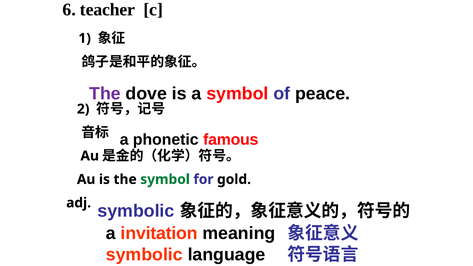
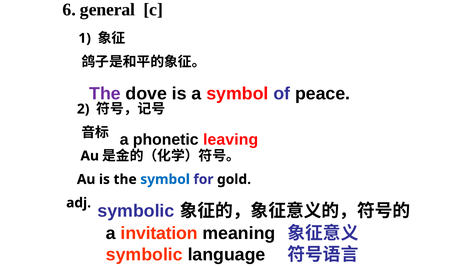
teacher: teacher -> general
famous: famous -> leaving
symbol at (165, 179) colour: green -> blue
